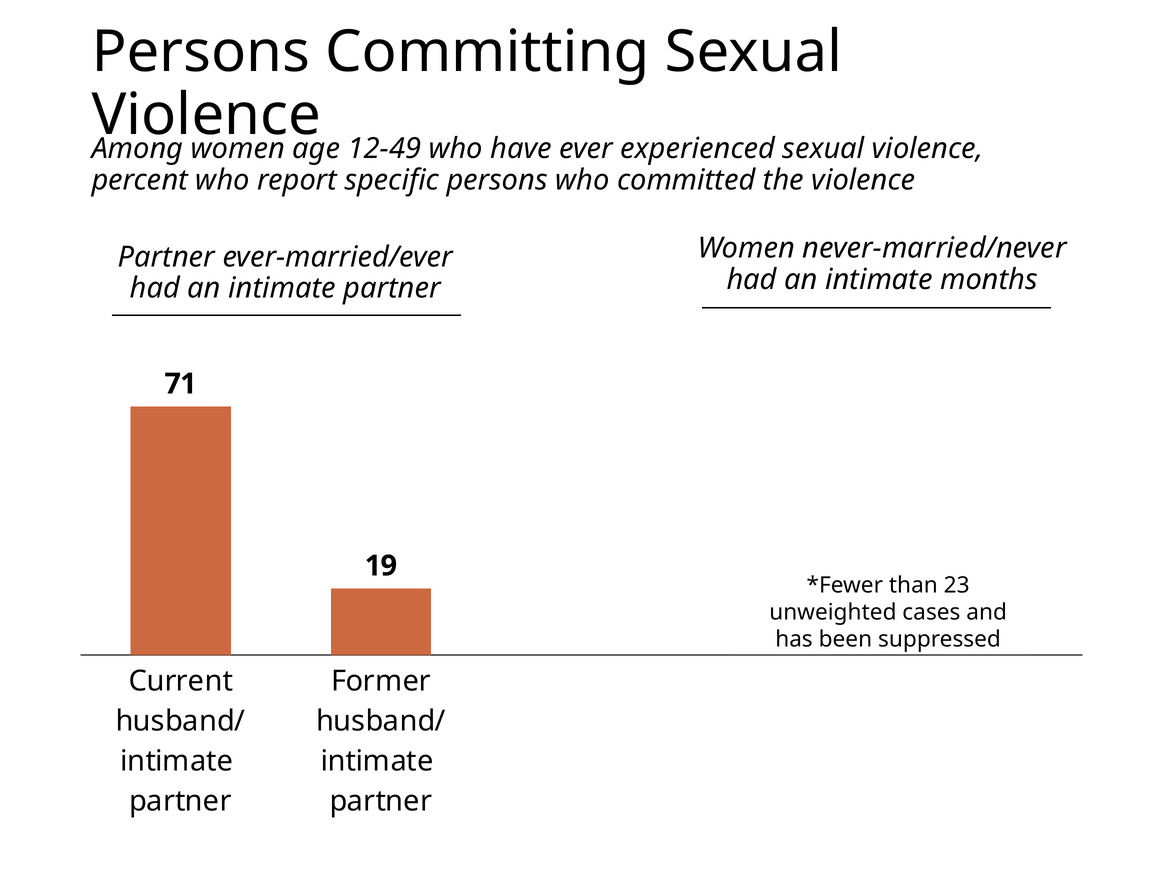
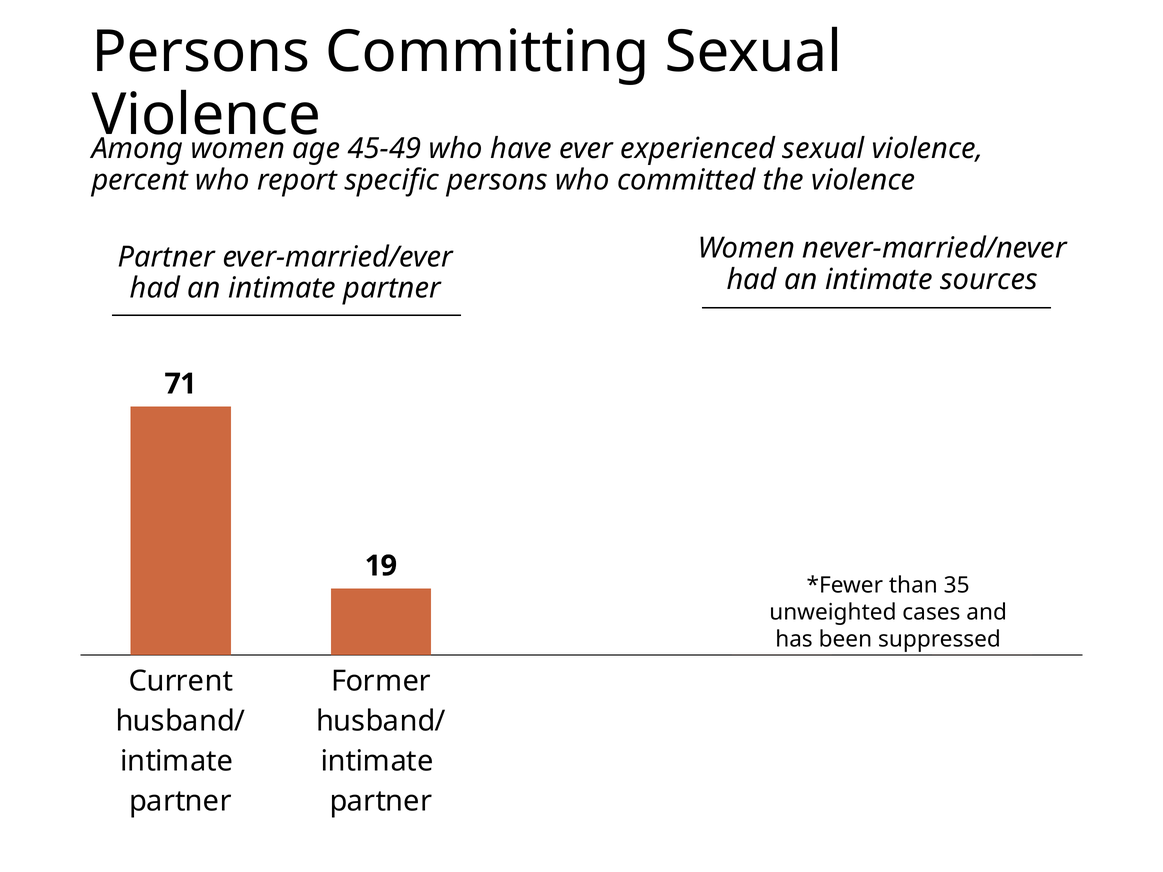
12-49: 12-49 -> 45-49
months: months -> sources
23: 23 -> 35
